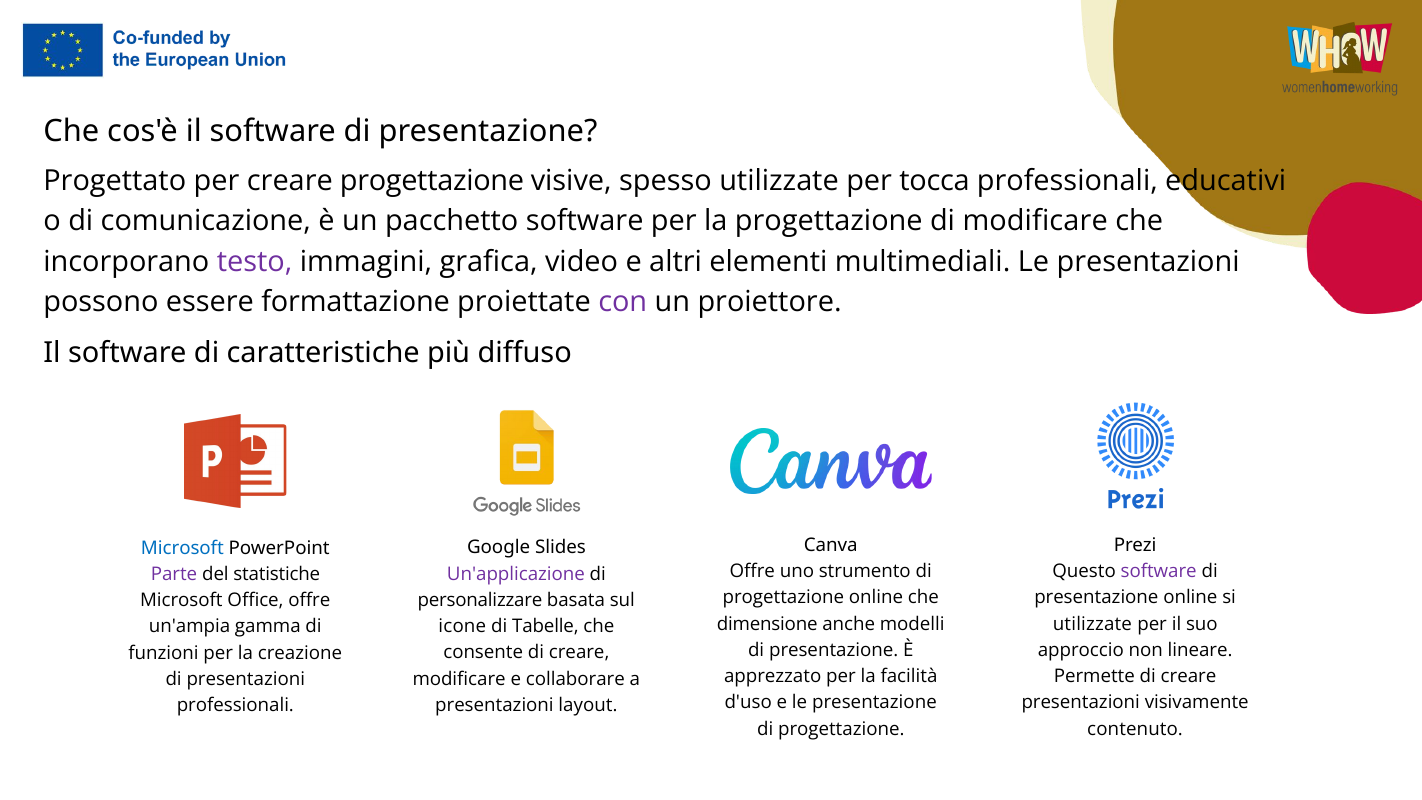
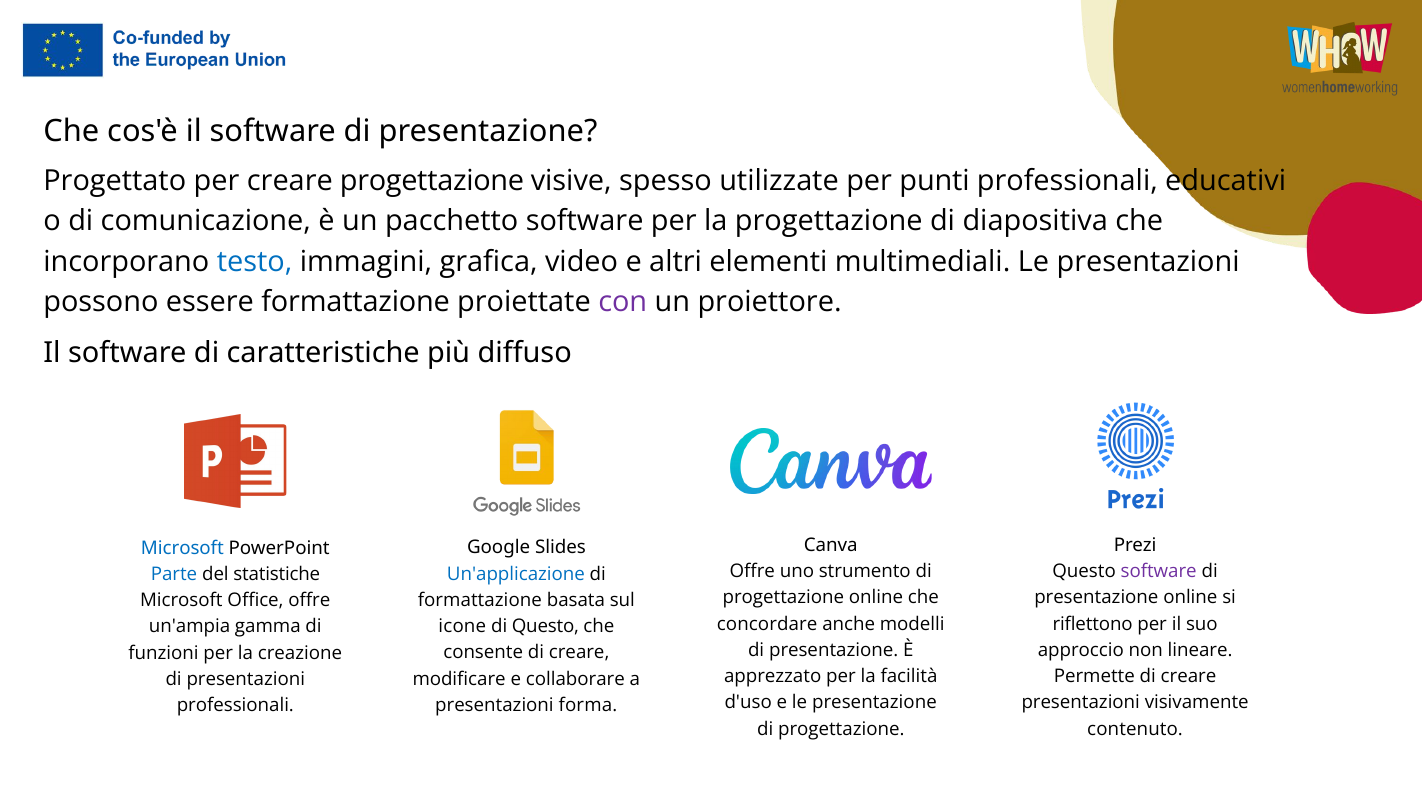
tocca: tocca -> punti
di modificare: modificare -> diapositiva
testo colour: purple -> blue
Un'applicazione colour: purple -> blue
Parte colour: purple -> blue
personalizzare at (480, 600): personalizzare -> formattazione
dimensione: dimensione -> concordare
utilizzate at (1092, 624): utilizzate -> riflettono
di Tabelle: Tabelle -> Questo
layout: layout -> forma
